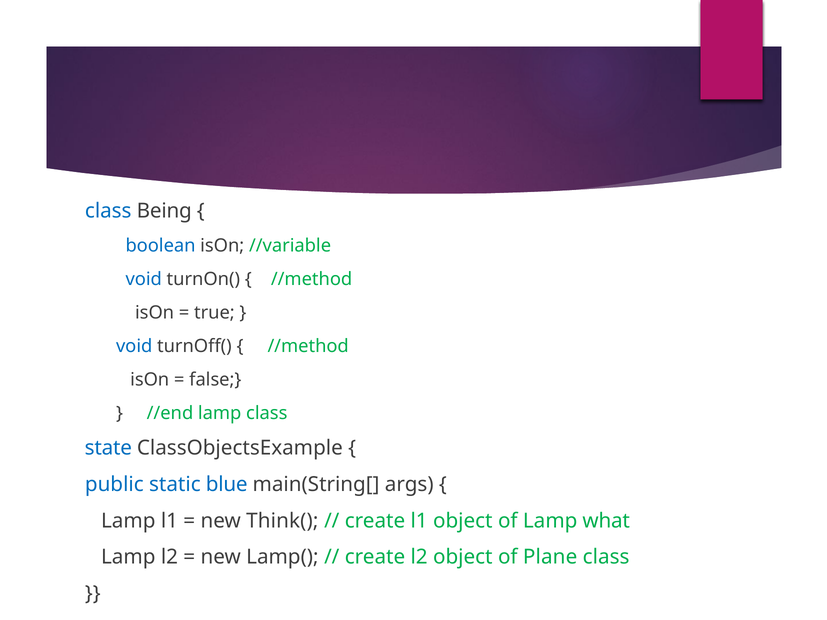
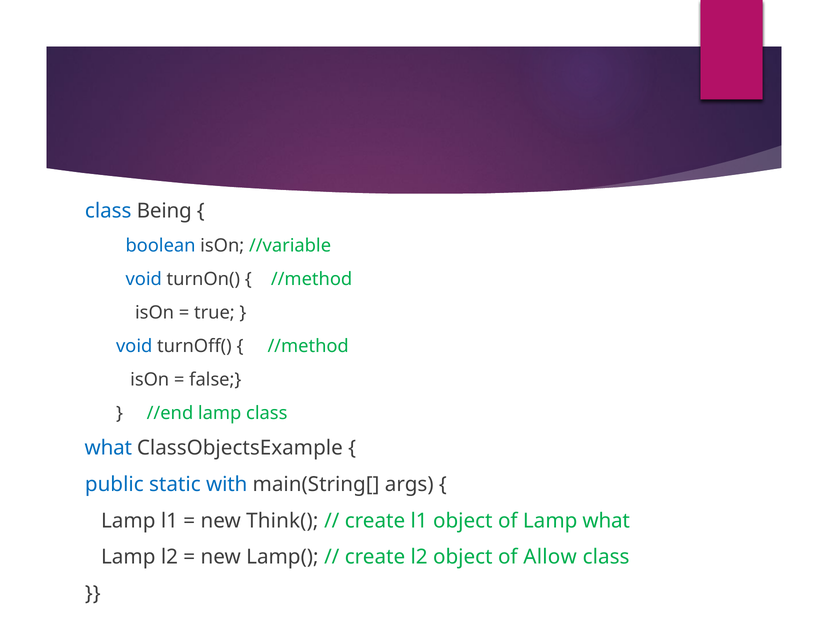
state at (108, 448): state -> what
blue: blue -> with
Plane: Plane -> Allow
